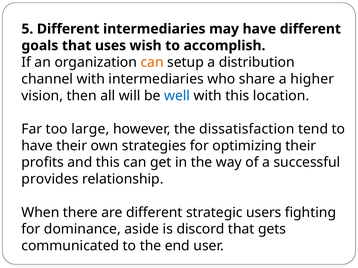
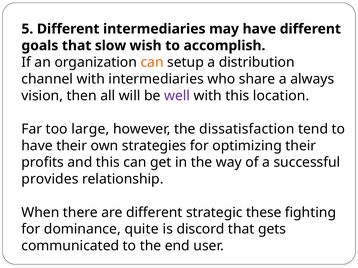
uses: uses -> slow
higher: higher -> always
well colour: blue -> purple
users: users -> these
aside: aside -> quite
